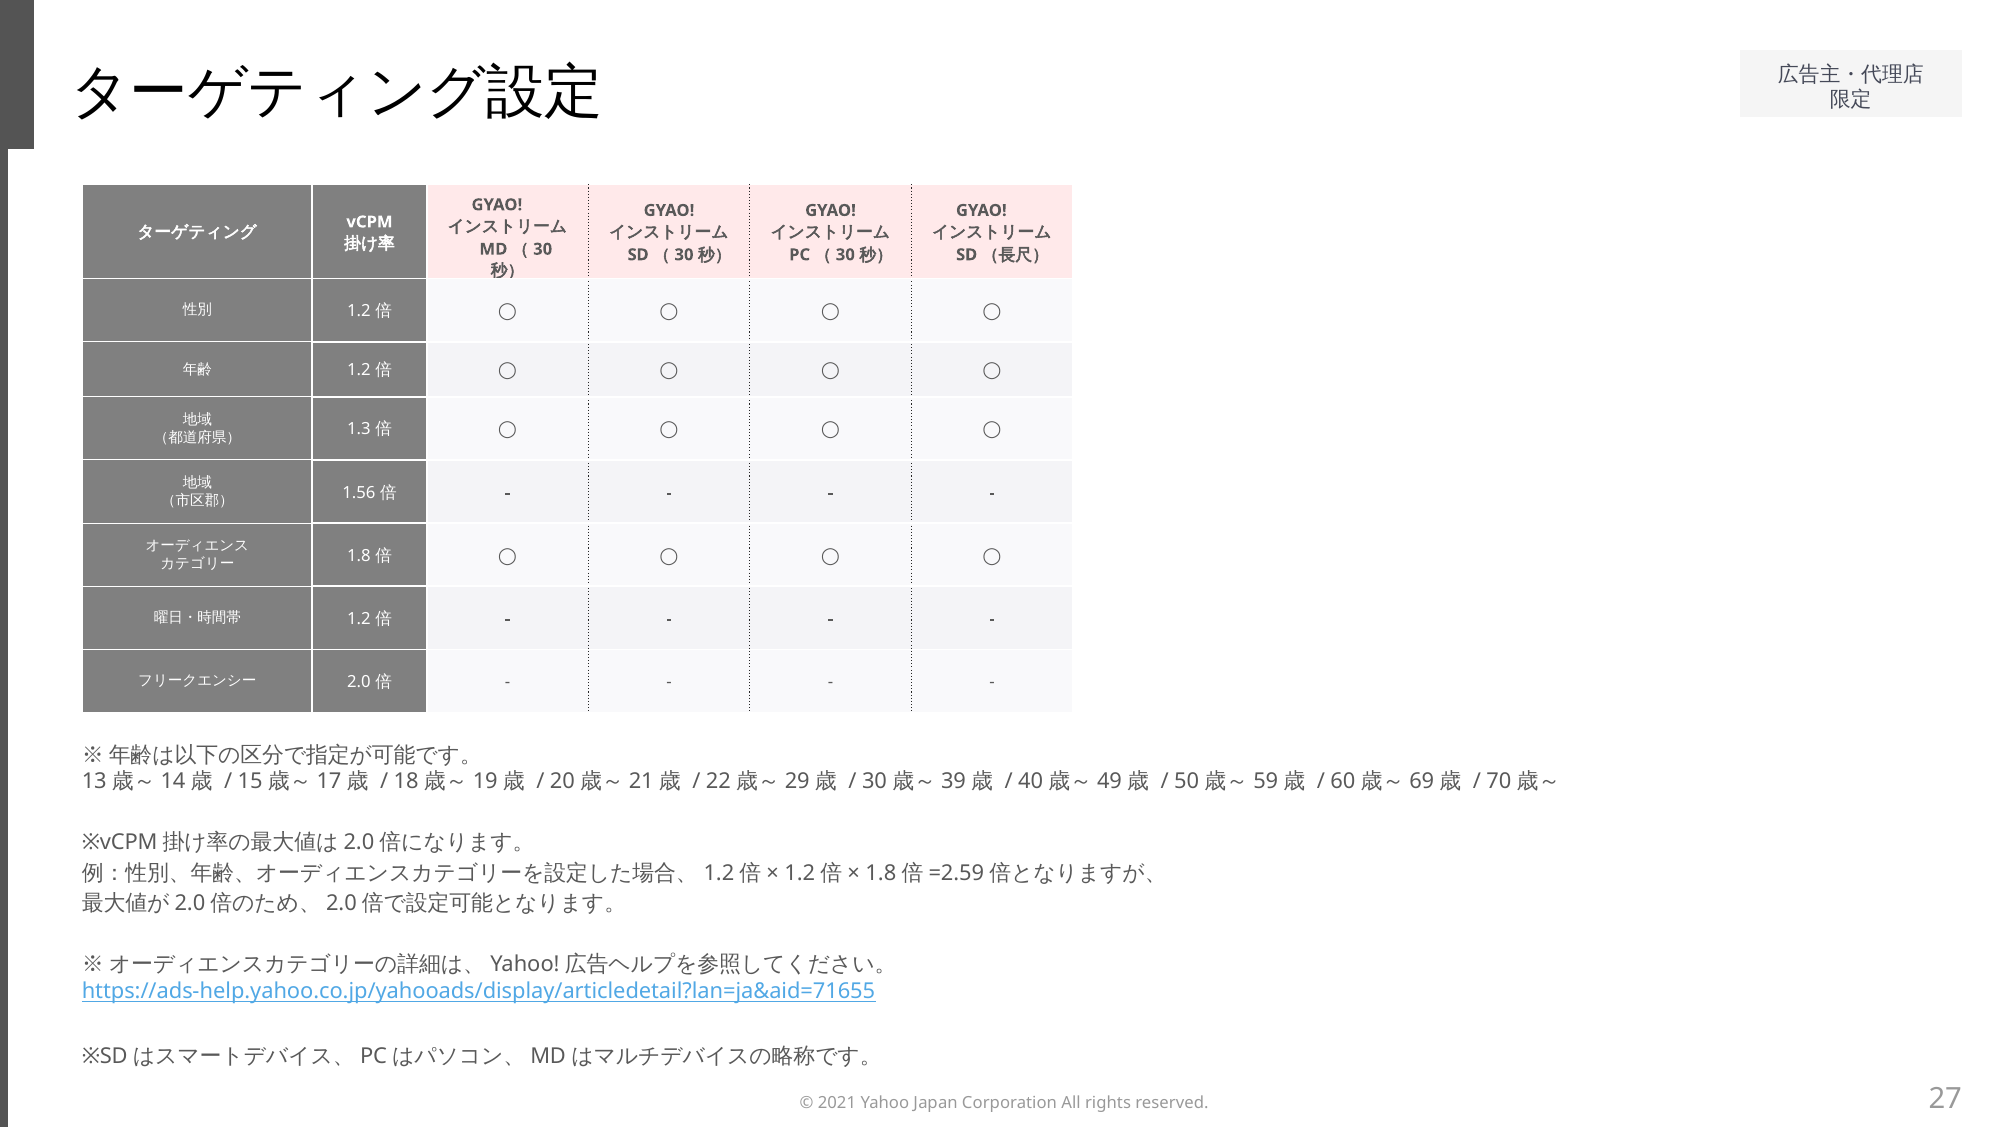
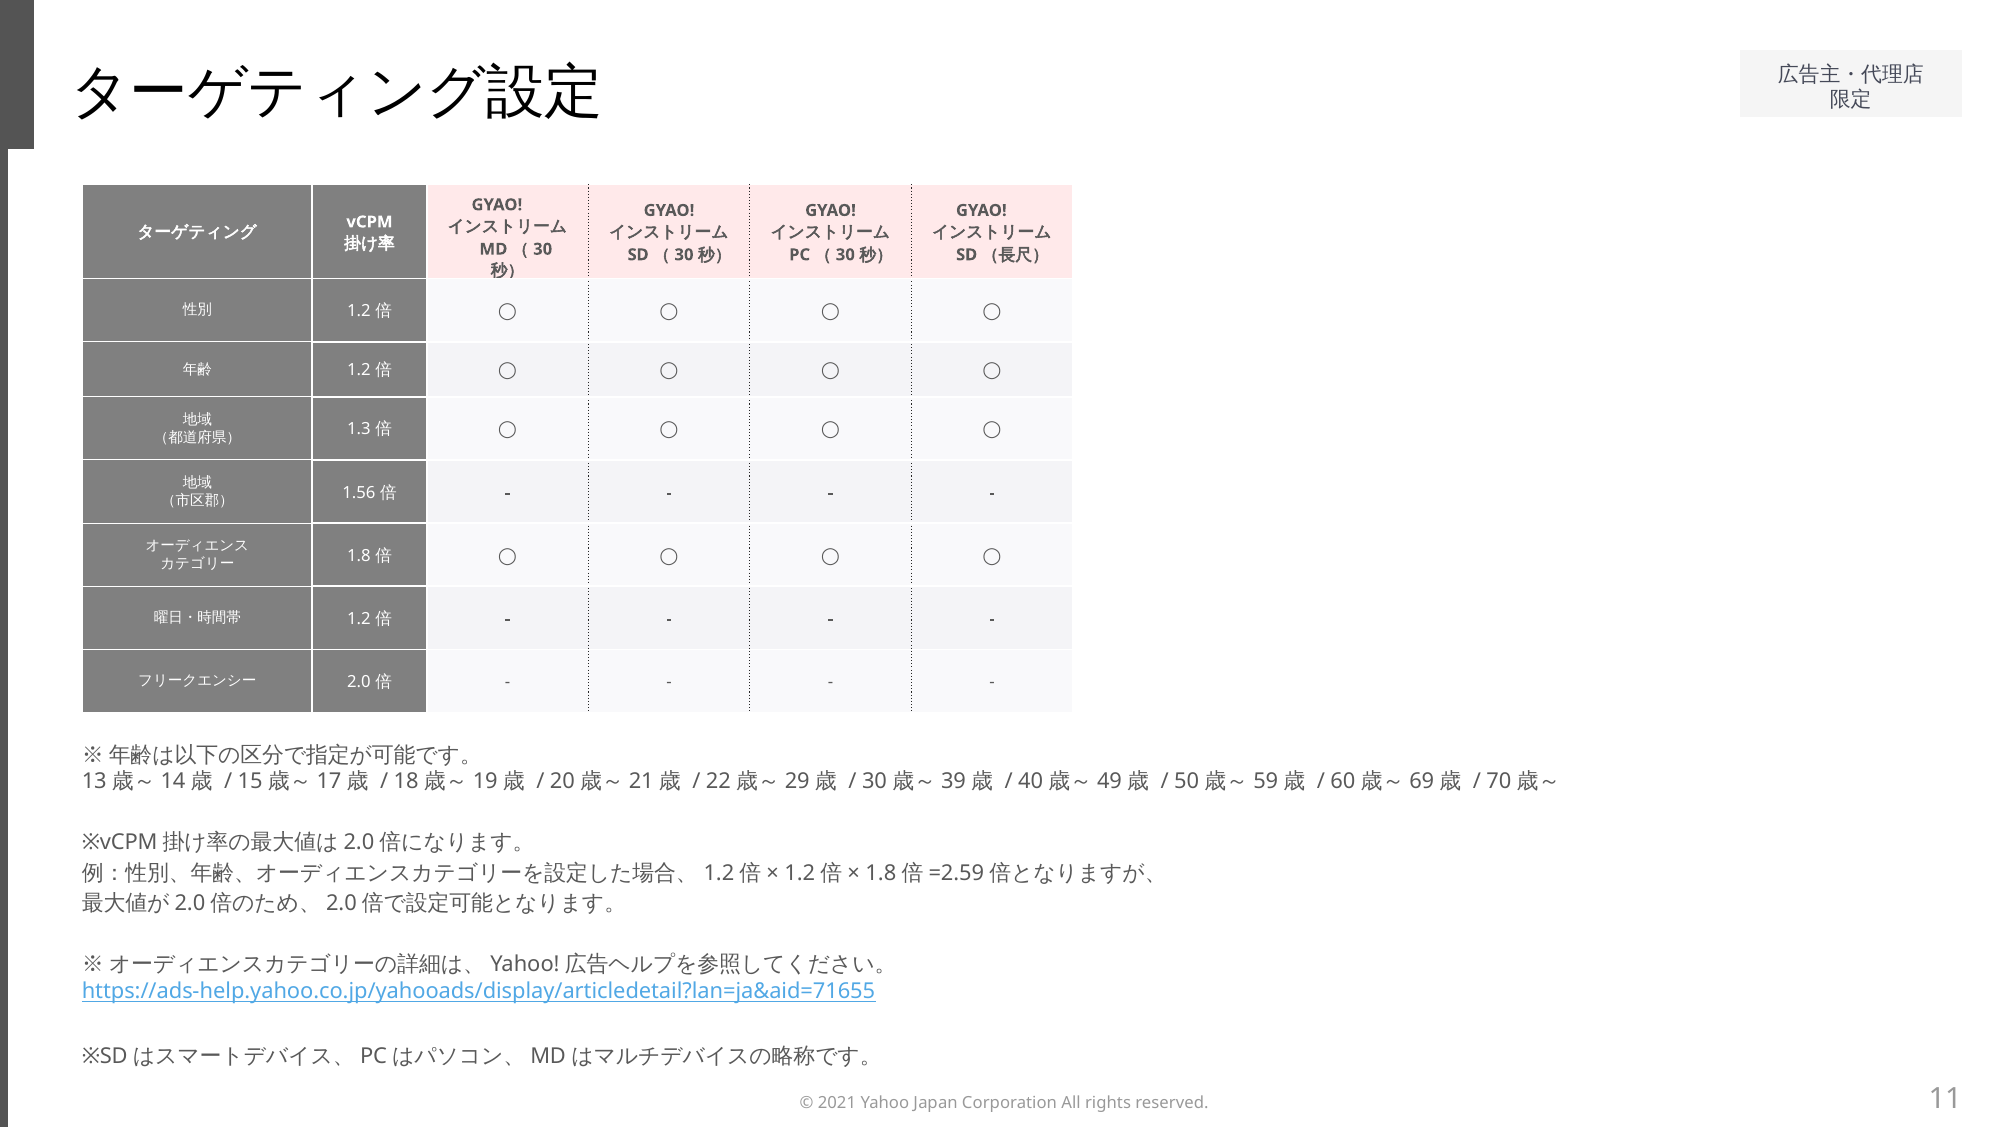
27: 27 -> 11
